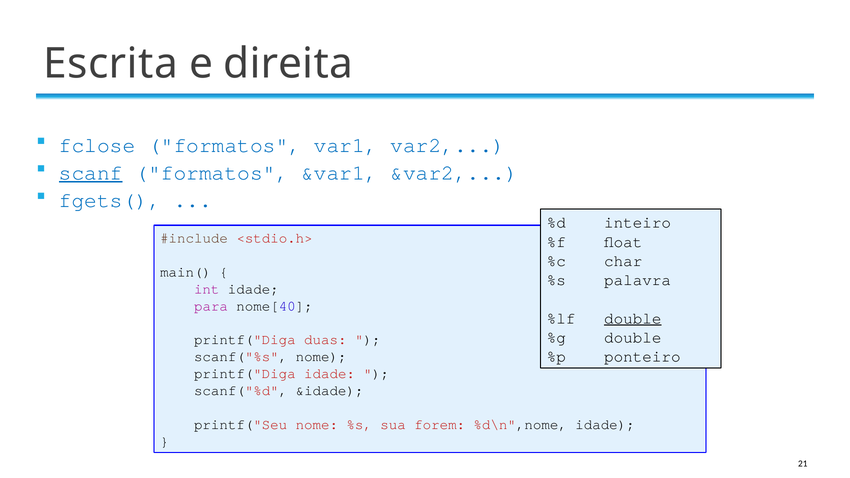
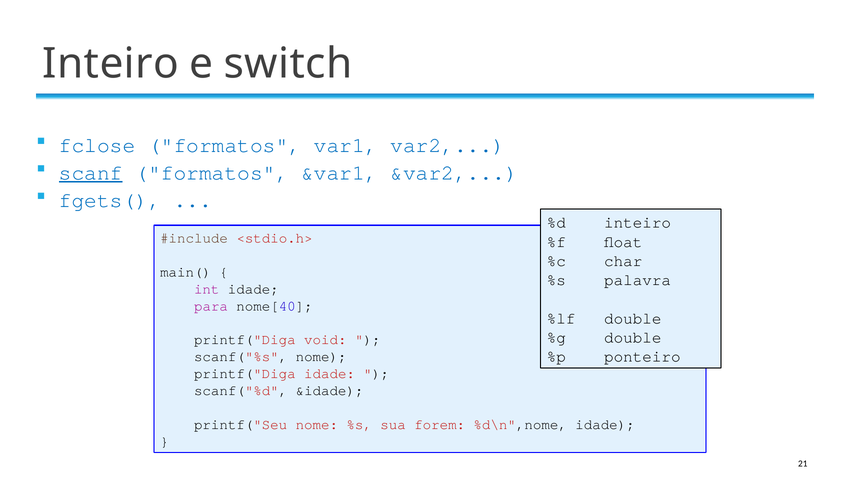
Escrita at (111, 64): Escrita -> Inteiro
direita: direita -> switch
double at (633, 318) underline: present -> none
duas: duas -> void
